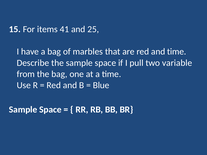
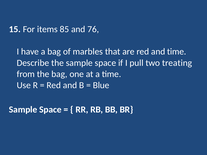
41: 41 -> 85
25: 25 -> 76
variable: variable -> treating
